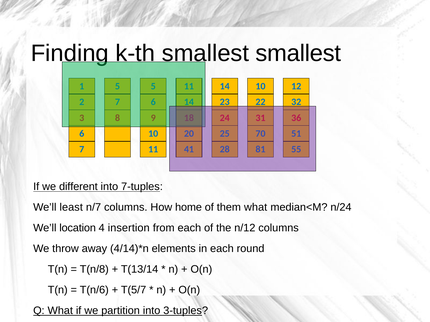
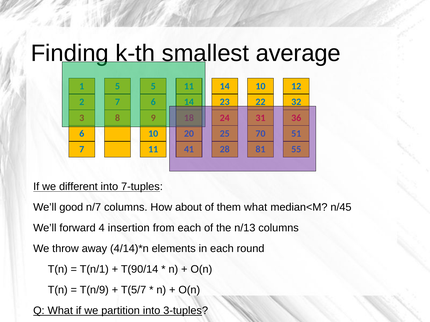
smallest smallest: smallest -> average
least: least -> good
home: home -> about
n/24: n/24 -> n/45
location: location -> forward
n/12: n/12 -> n/13
T(n/8: T(n/8 -> T(n/1
T(13/14: T(13/14 -> T(90/14
T(n/6: T(n/6 -> T(n/9
